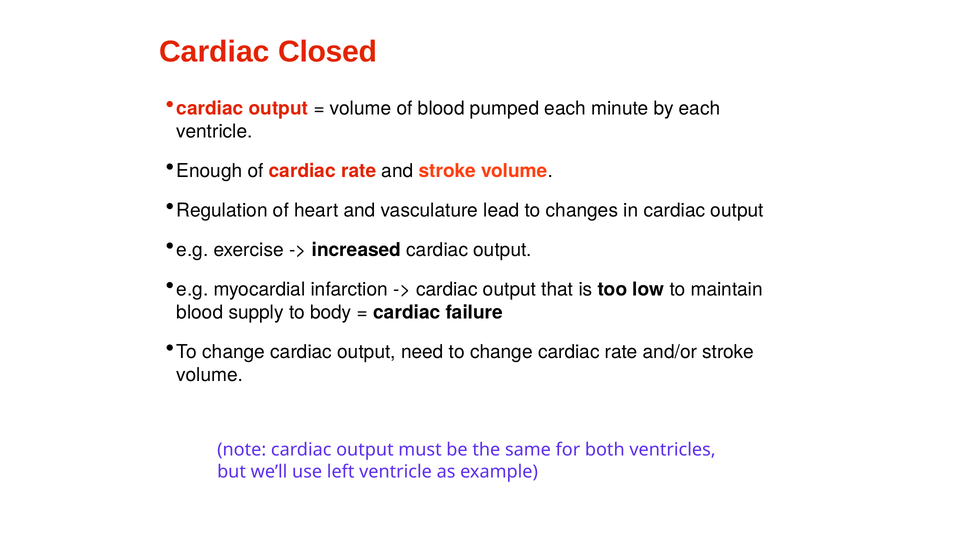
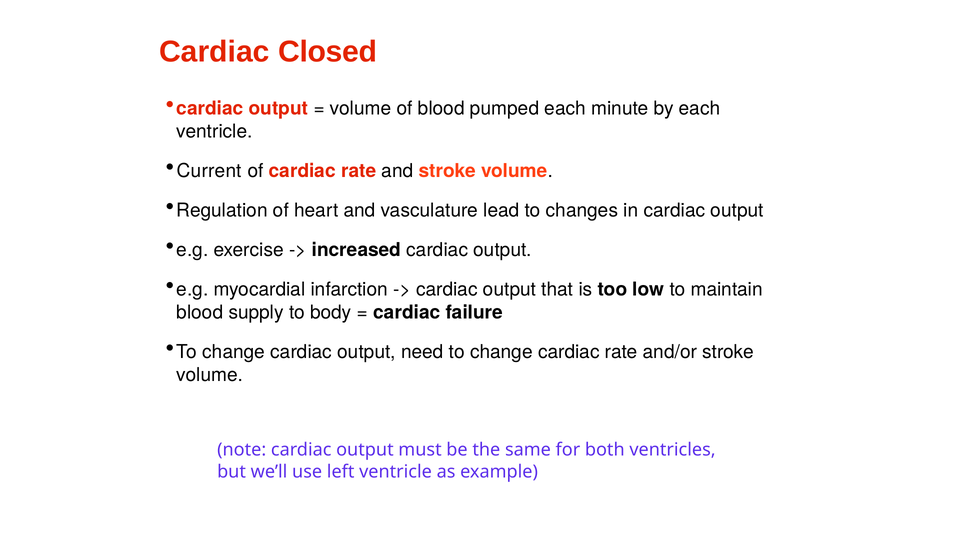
Enough: Enough -> Current
